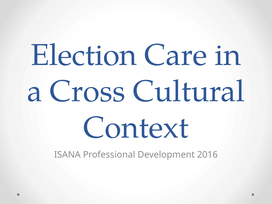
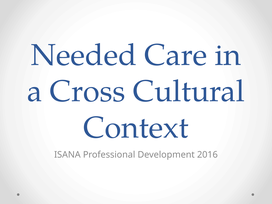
Election: Election -> Needed
